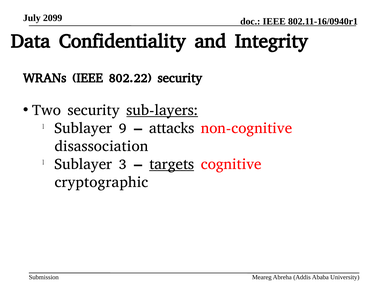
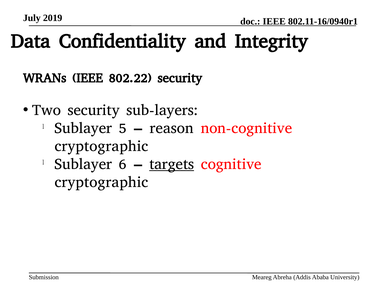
2099: 2099 -> 2019
sub-layers underline: present -> none
9: 9 -> 5
attacks: attacks -> reason
disassociation at (101, 146): disassociation -> cryptographic
3: 3 -> 6
